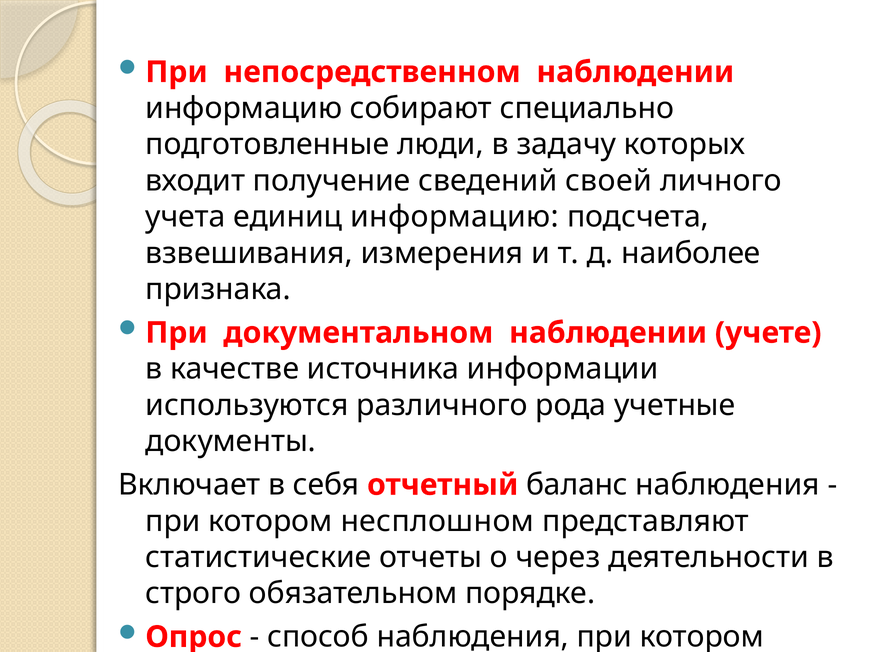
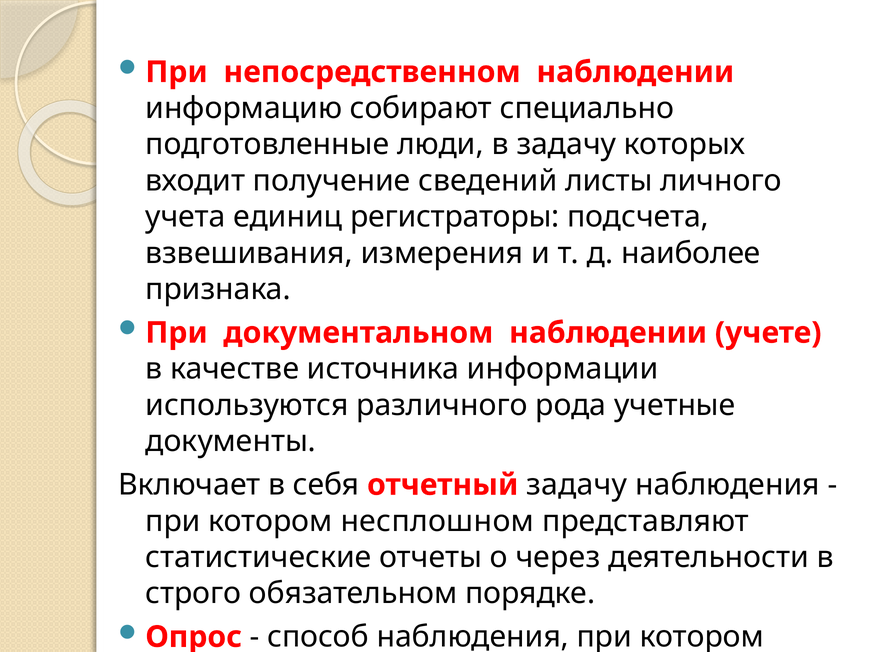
своей: своей -> листы
единиц информацию: информацию -> регистраторы
отчетный баланс: баланс -> задачу
